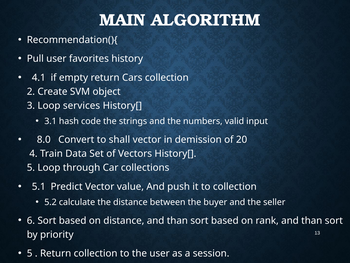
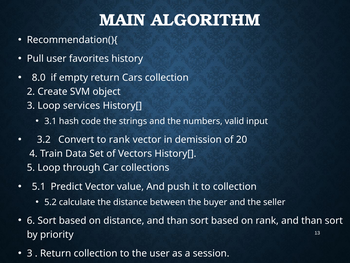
4.1: 4.1 -> 8.0
8.0: 8.0 -> 3.2
to shall: shall -> rank
5 at (30, 253): 5 -> 3
